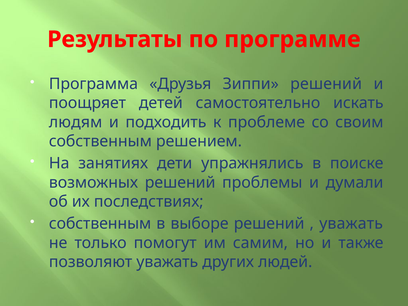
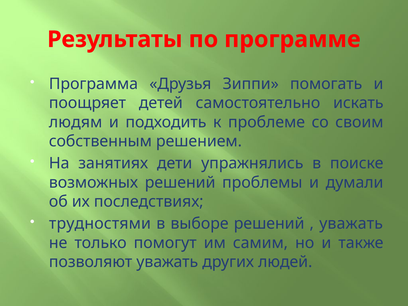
Зиппи решений: решений -> помогать
собственным at (100, 224): собственным -> трудностями
